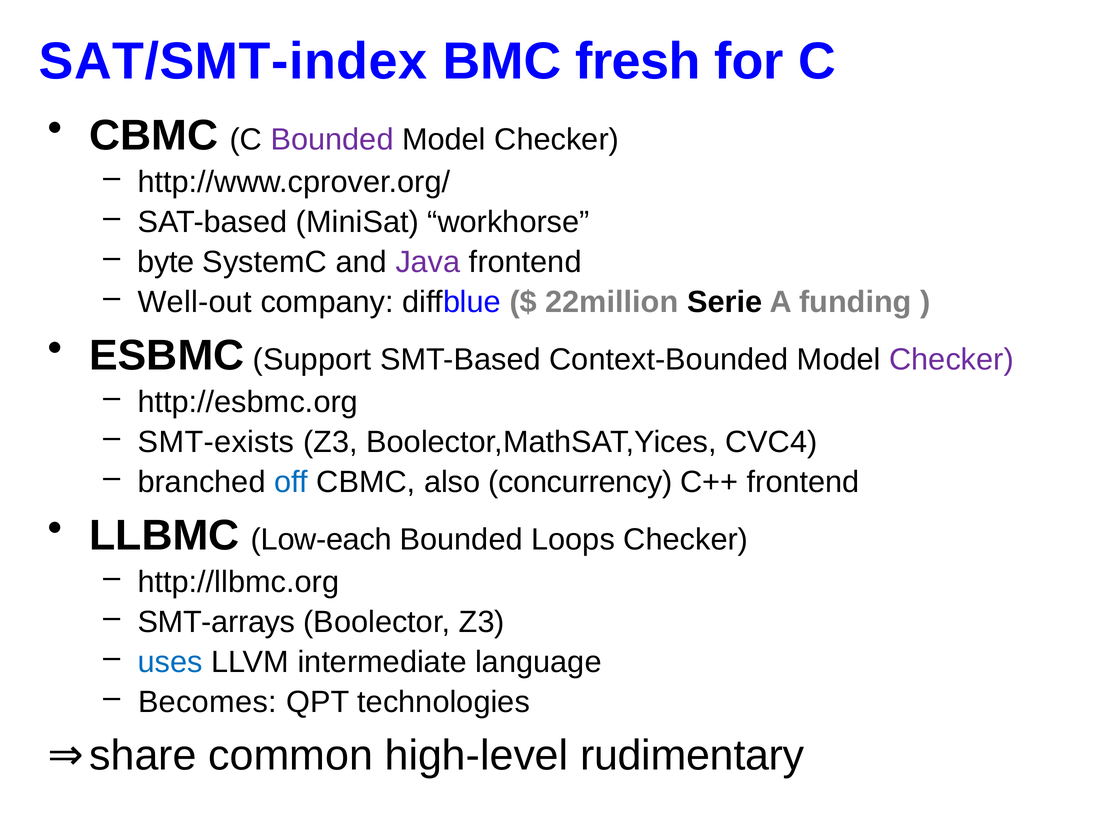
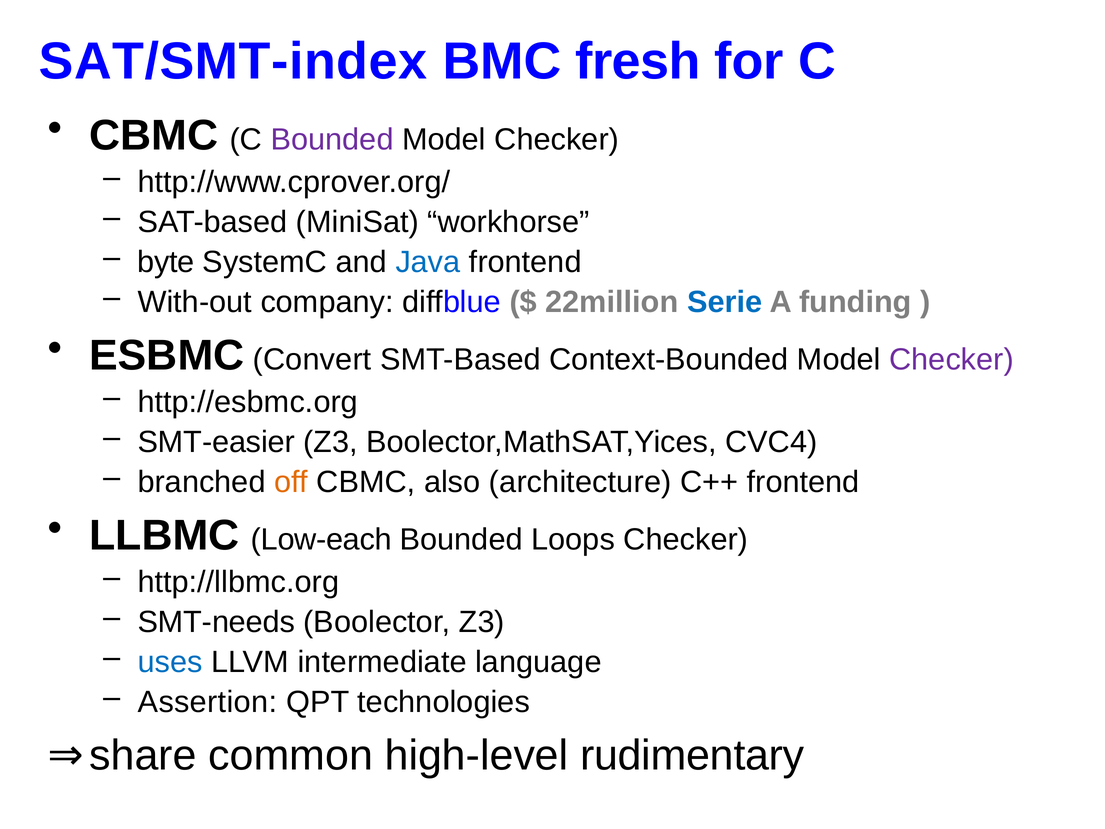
Java colour: purple -> blue
Well-out: Well-out -> With-out
Serie colour: black -> blue
Support: Support -> Convert
SMT-exists: SMT-exists -> SMT-easier
off colour: blue -> orange
concurrency: concurrency -> architecture
SMT-arrays: SMT-arrays -> SMT-needs
Becomes: Becomes -> Assertion
